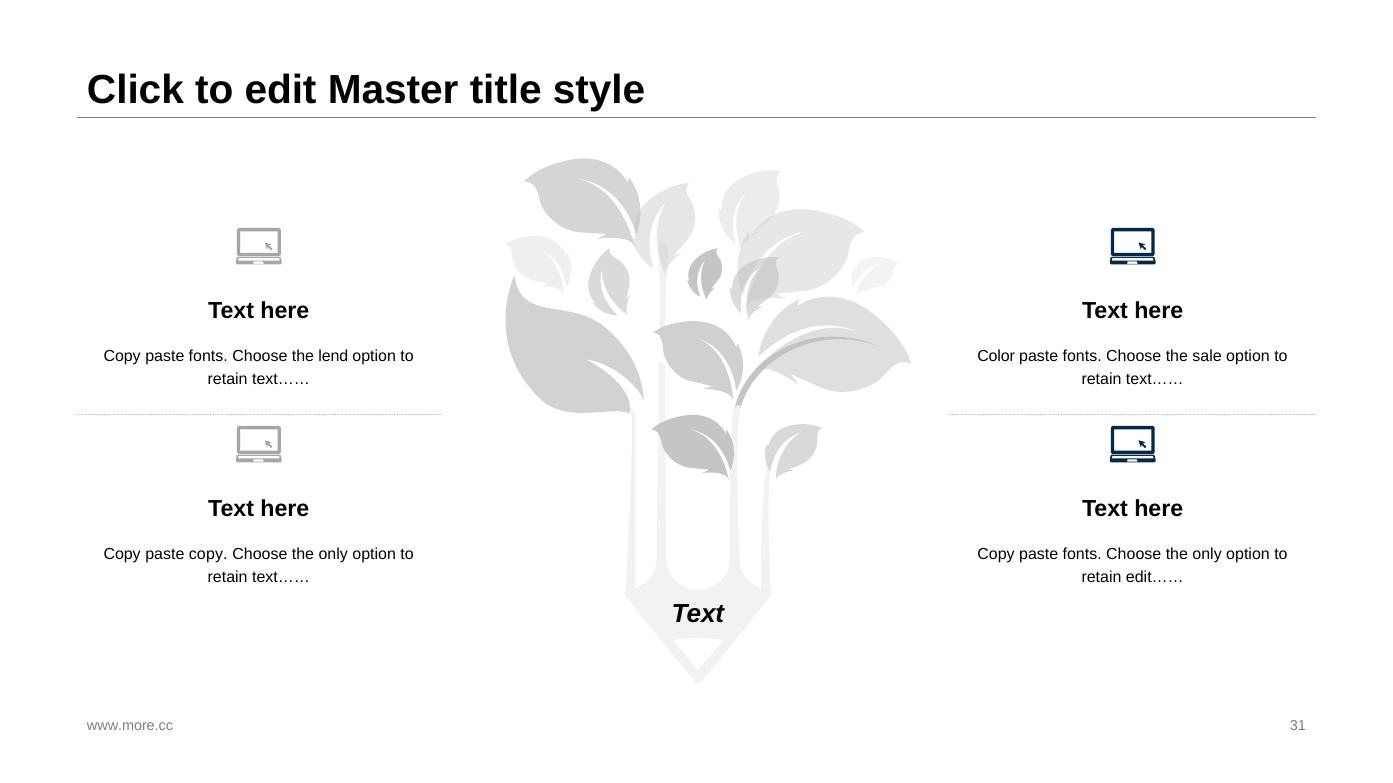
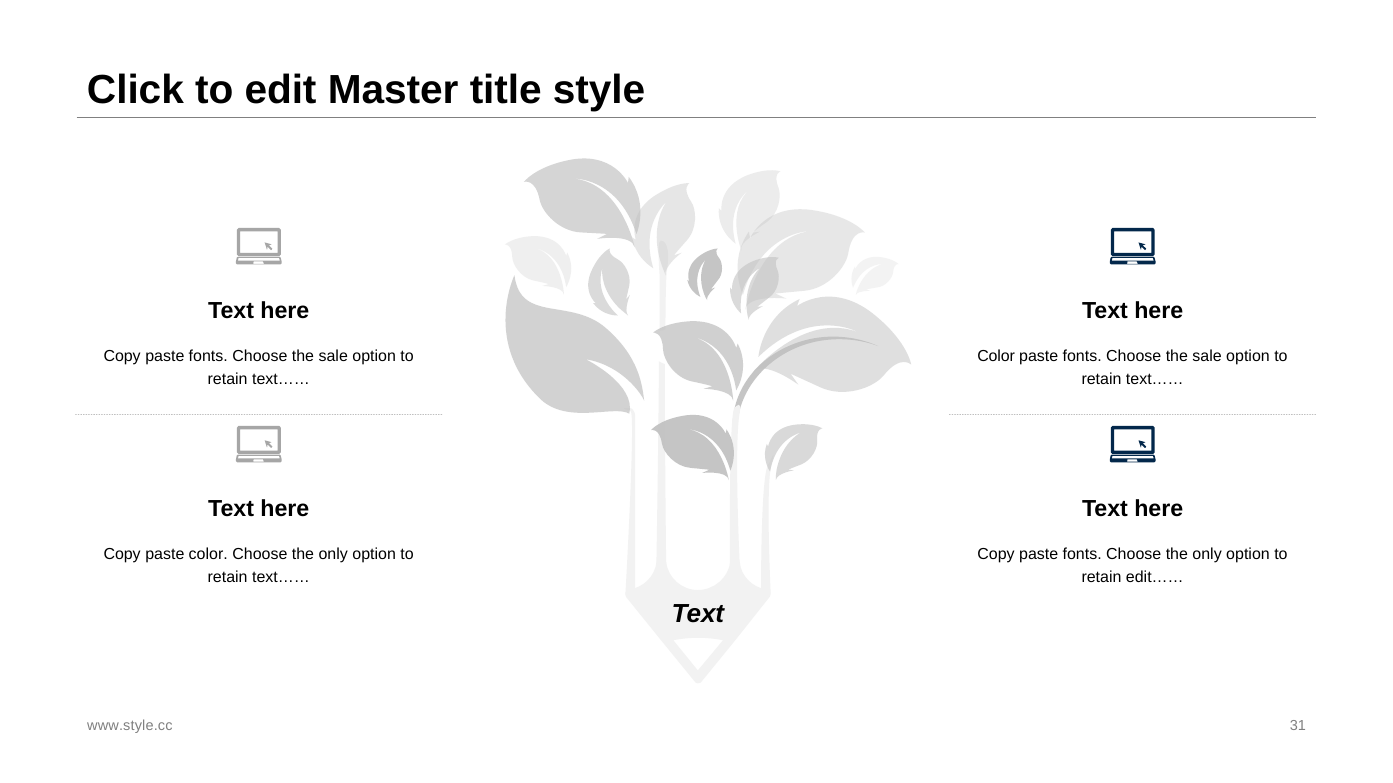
lend at (333, 357): lend -> sale
paste copy: copy -> color
www.more.cc: www.more.cc -> www.style.cc
